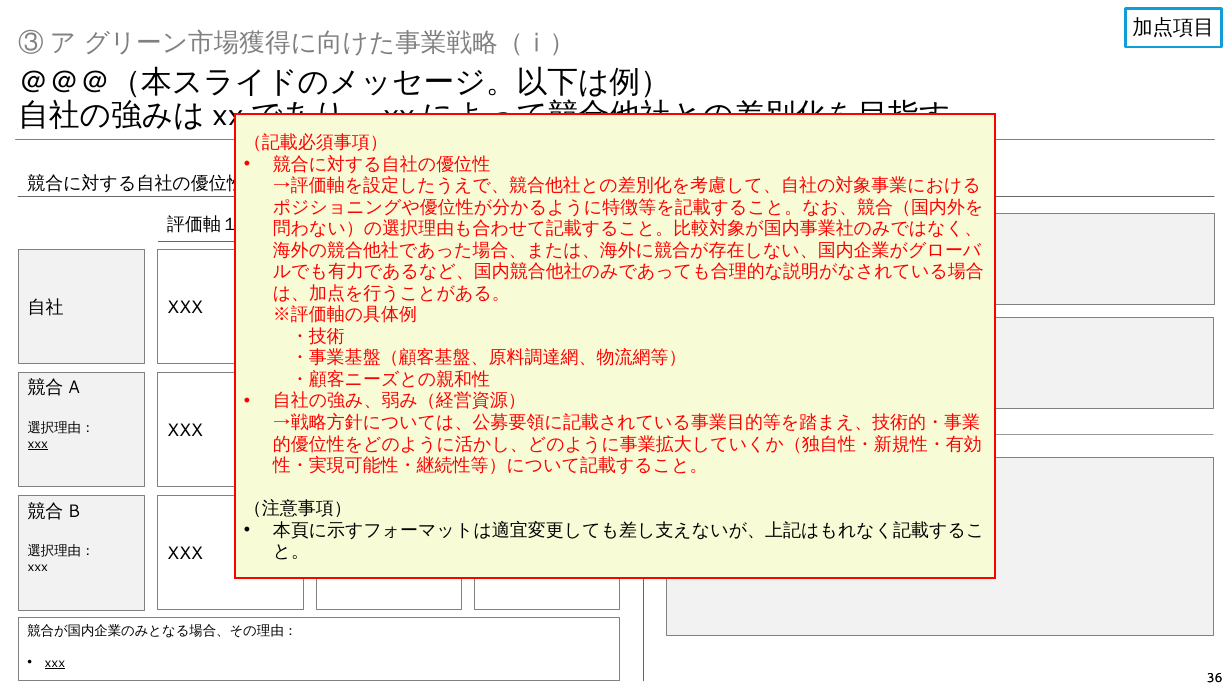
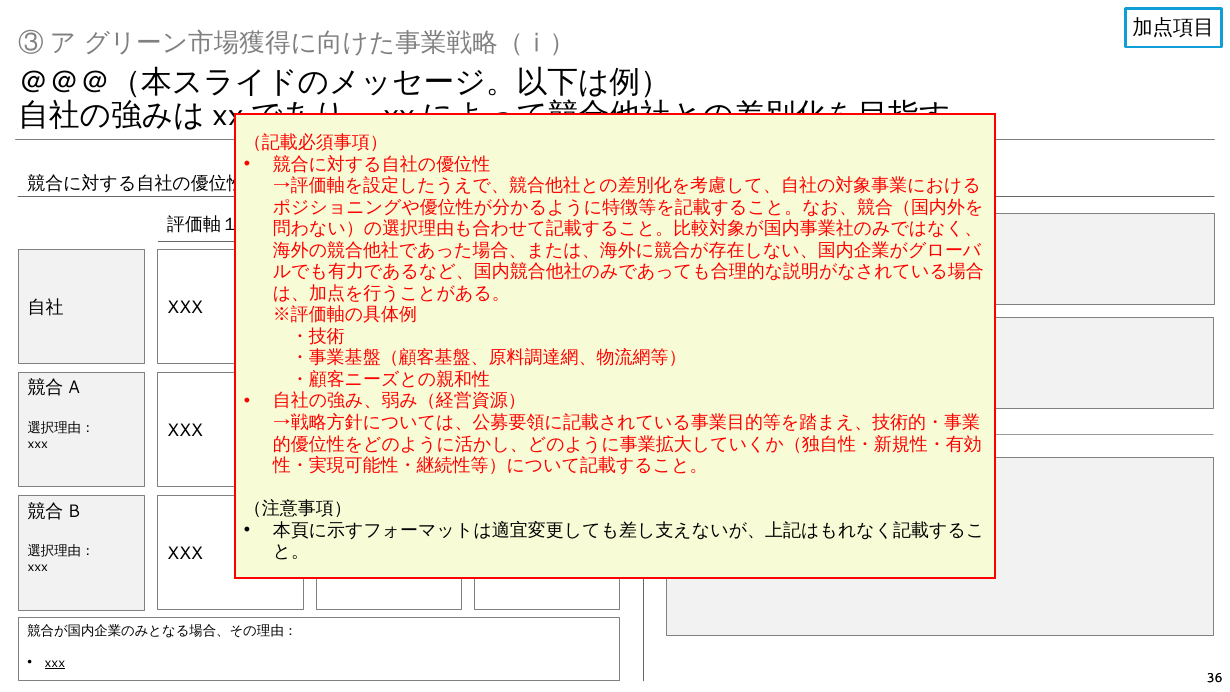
xxx at (38, 444) underline: present -> none
